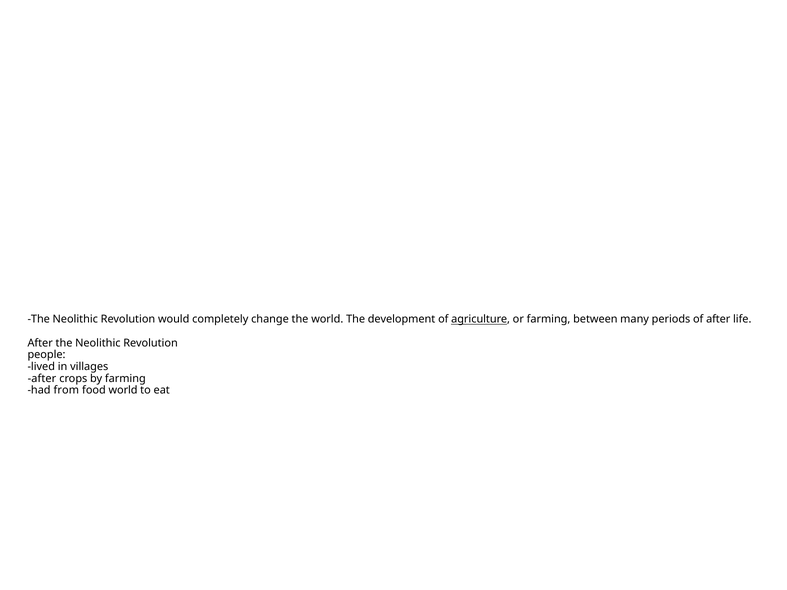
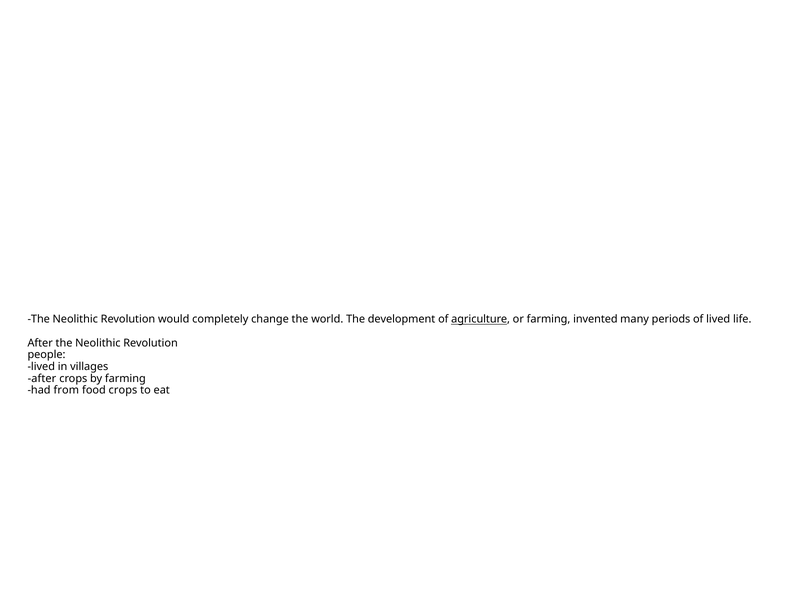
between: between -> invented
of after: after -> lived
food world: world -> crops
